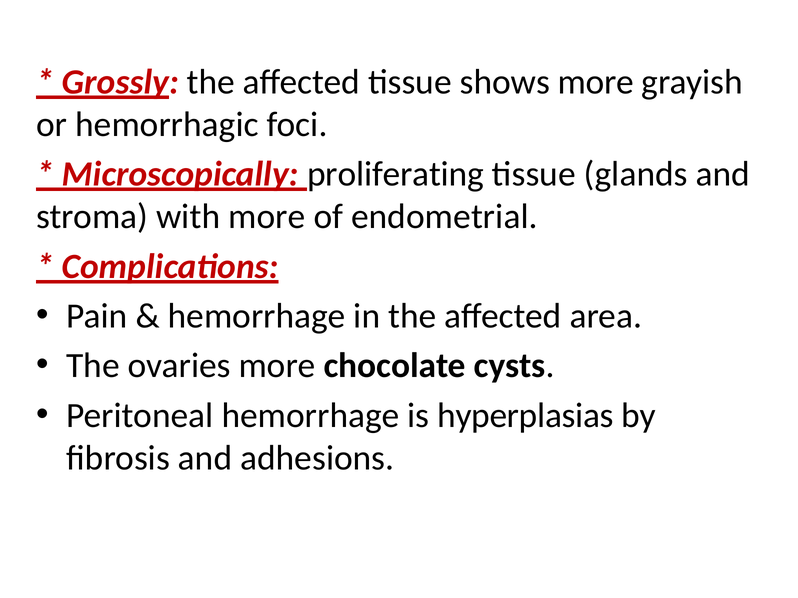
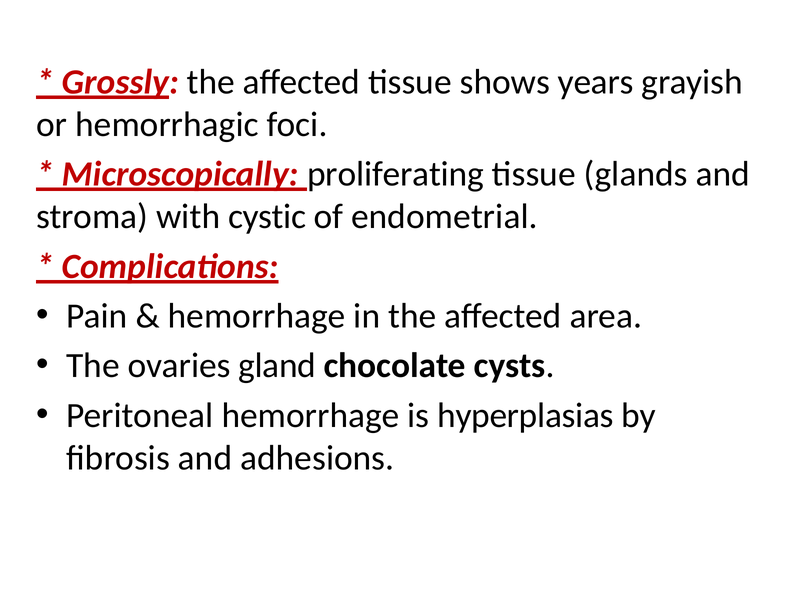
shows more: more -> years
with more: more -> cystic
ovaries more: more -> gland
